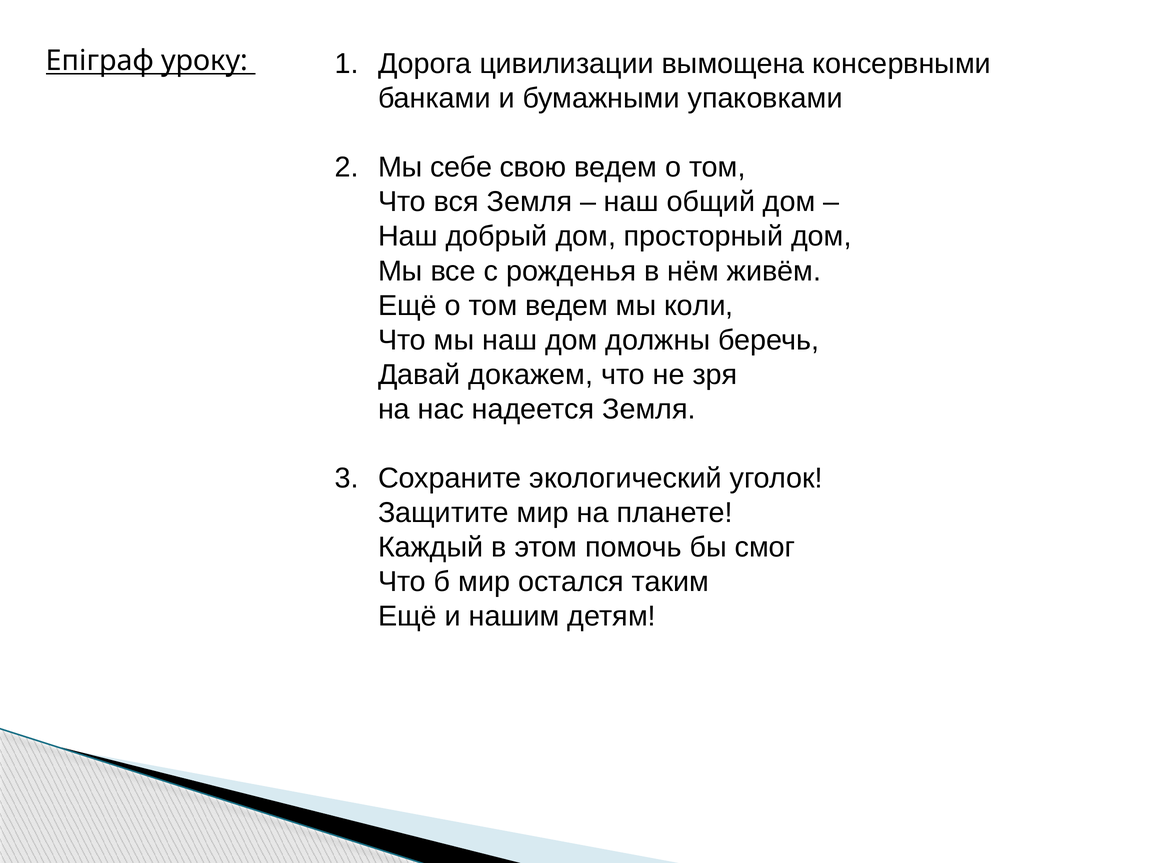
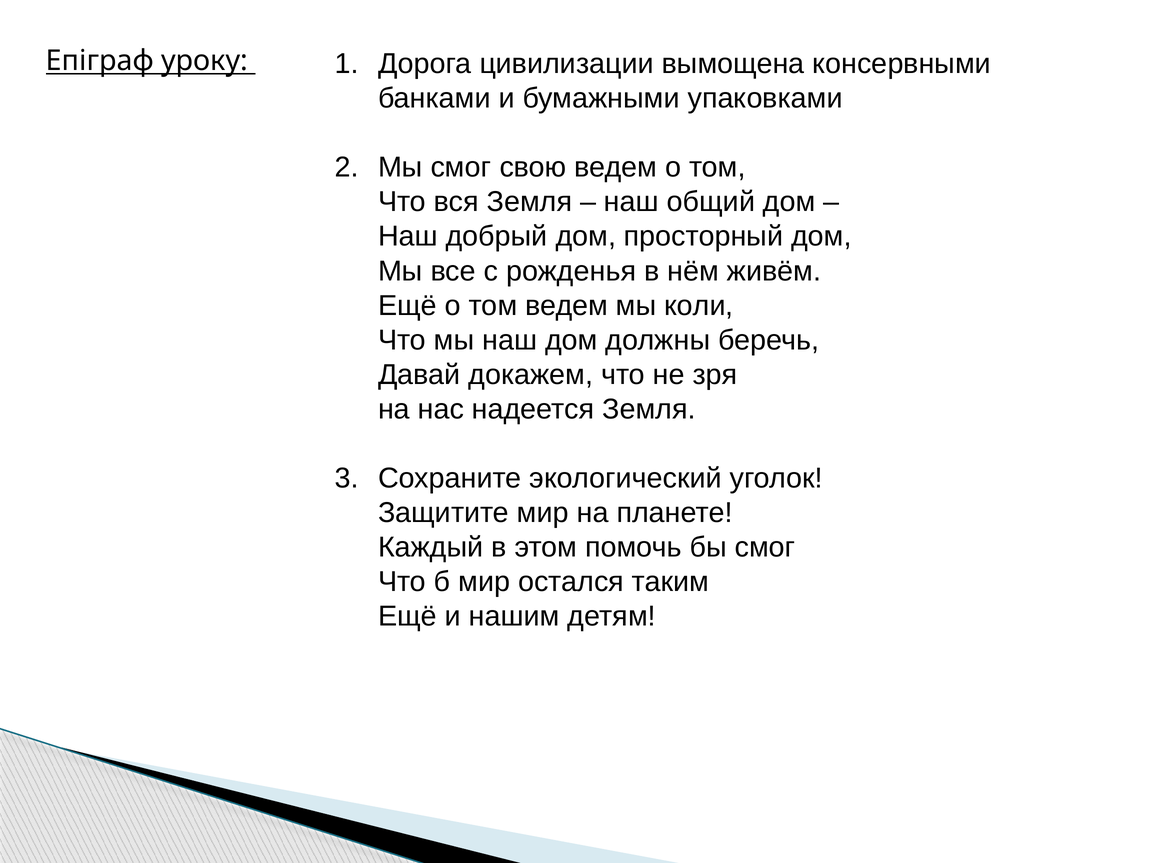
Мы себе: себе -> смог
